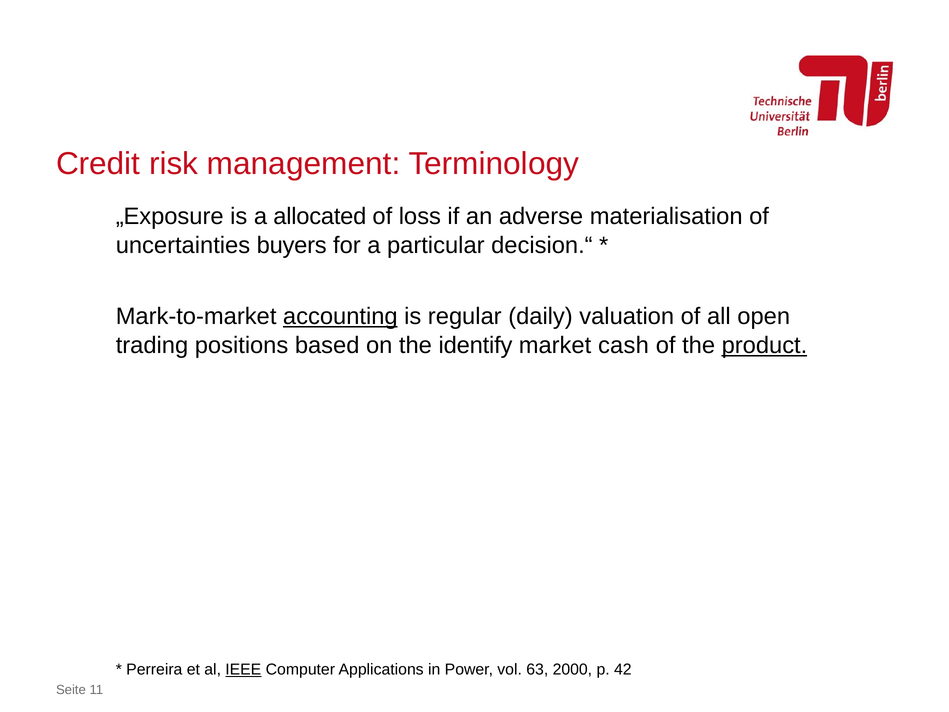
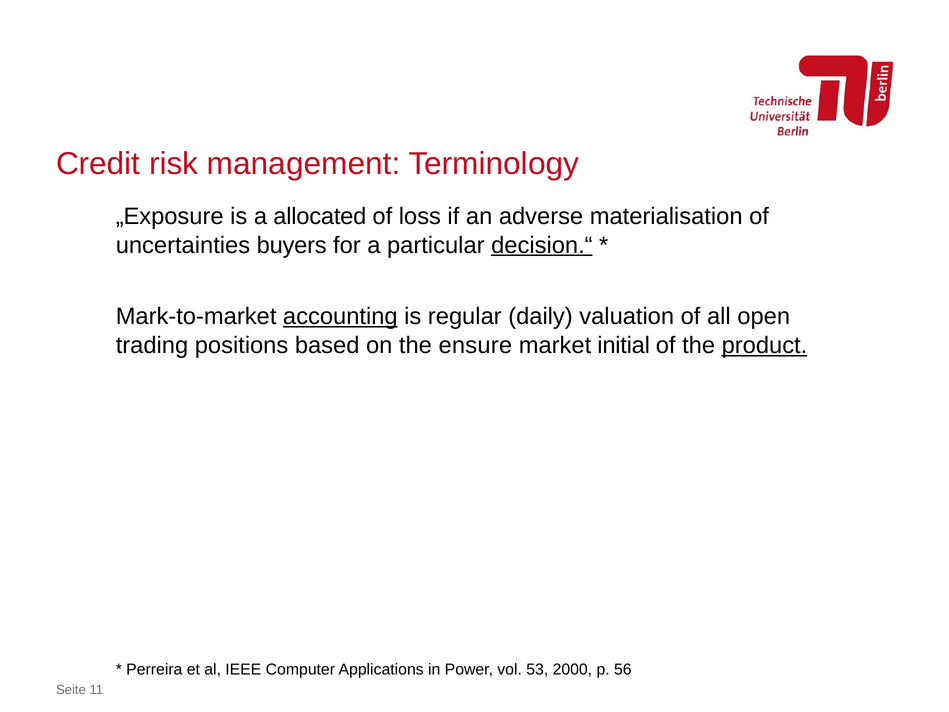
decision.“ underline: none -> present
identify: identify -> ensure
cash: cash -> initial
IEEE underline: present -> none
63: 63 -> 53
42: 42 -> 56
